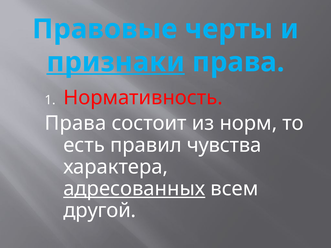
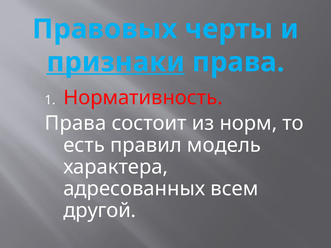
Правовые: Правовые -> Правовых
чувства: чувства -> модель
адресованных underline: present -> none
